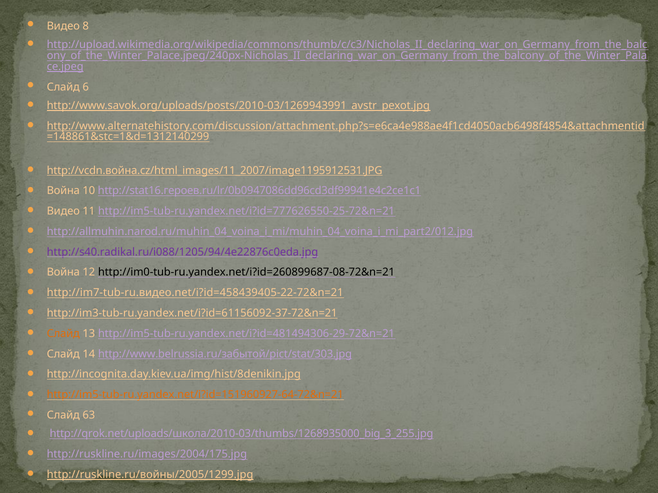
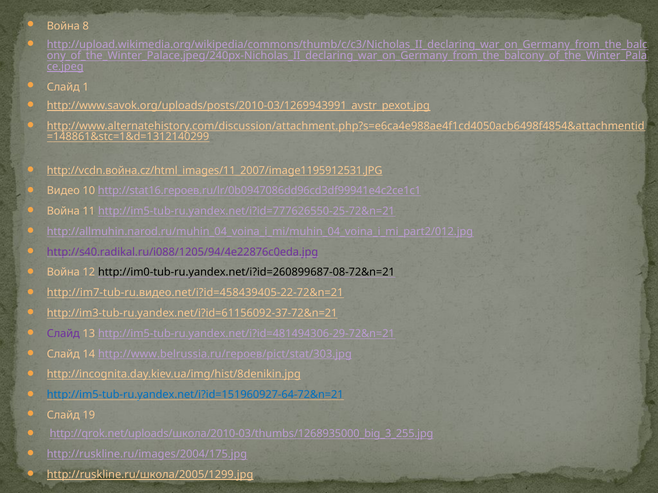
Видео at (63, 26): Видео -> Война
6: 6 -> 1
Война at (63, 191): Война -> Видео
Видео at (63, 211): Видео -> Война
Слайд at (63, 334) colour: orange -> purple
http://www.belrussia.ru/забытой/pict/stat/303.jpg: http://www.belrussia.ru/забытой/pict/stat/303.jpg -> http://www.belrussia.ru/героев/pict/stat/303.jpg
http://im5-tub-ru.yandex.net/i?id=151960927-64-72&n=21 colour: orange -> blue
63: 63 -> 19
http://ruskline.ru/войны/2005/1299.jpg: http://ruskline.ru/войны/2005/1299.jpg -> http://ruskline.ru/школа/2005/1299.jpg
